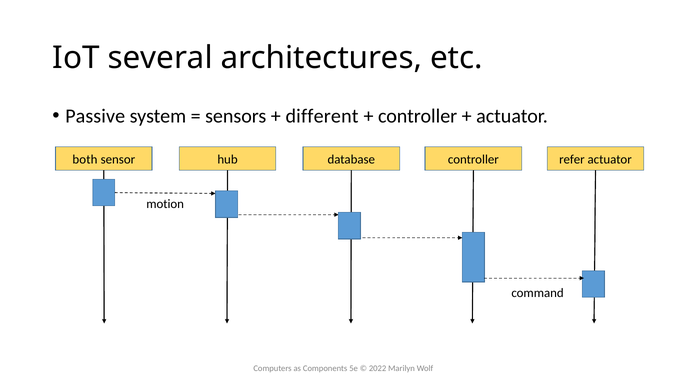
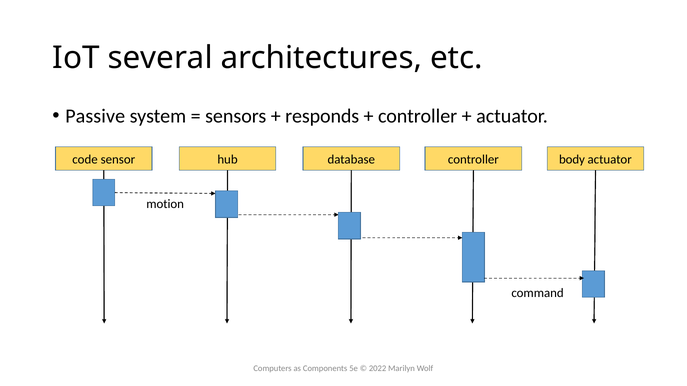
different: different -> responds
both: both -> code
refer: refer -> body
